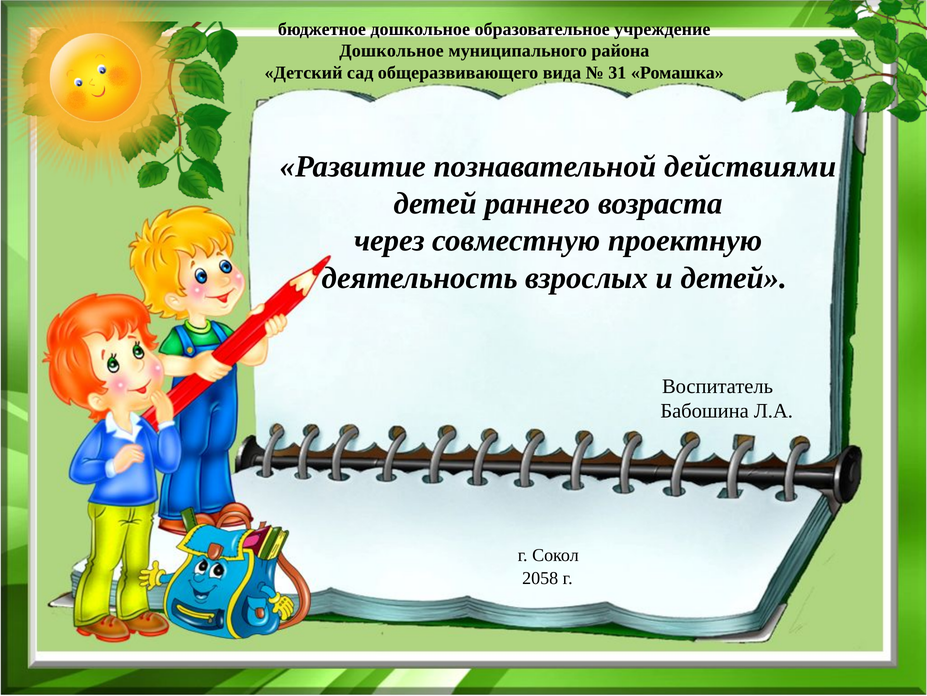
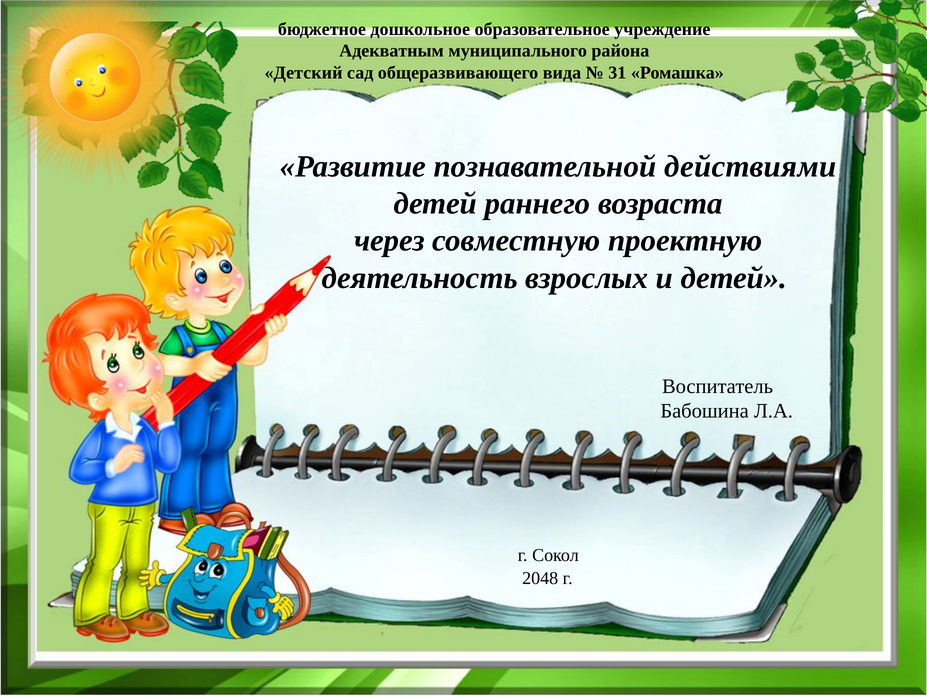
Дошкольное at (391, 51): Дошкольное -> Адекватным
2058: 2058 -> 2048
